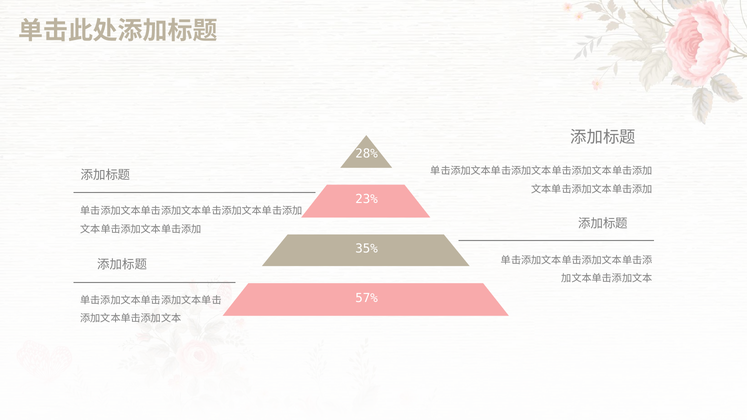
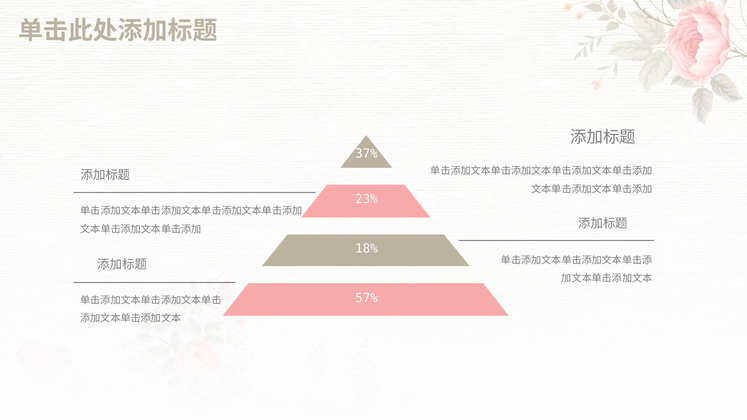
28%: 28% -> 37%
35%: 35% -> 18%
